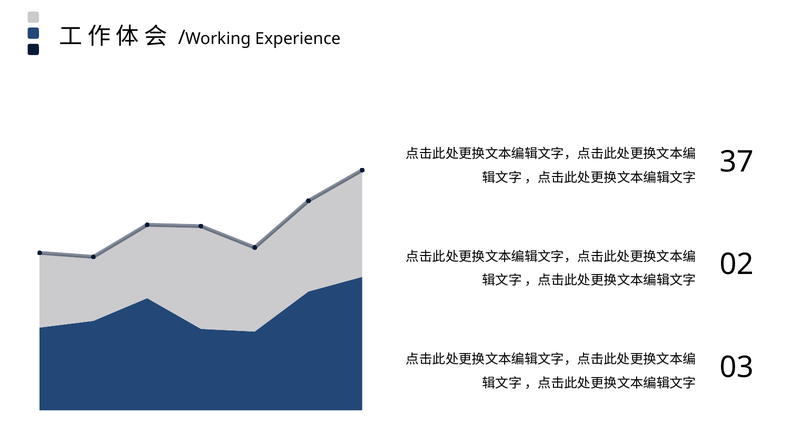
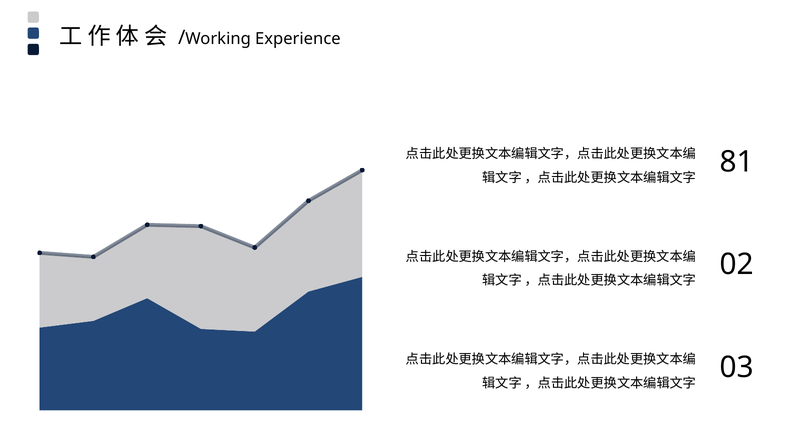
37: 37 -> 81
